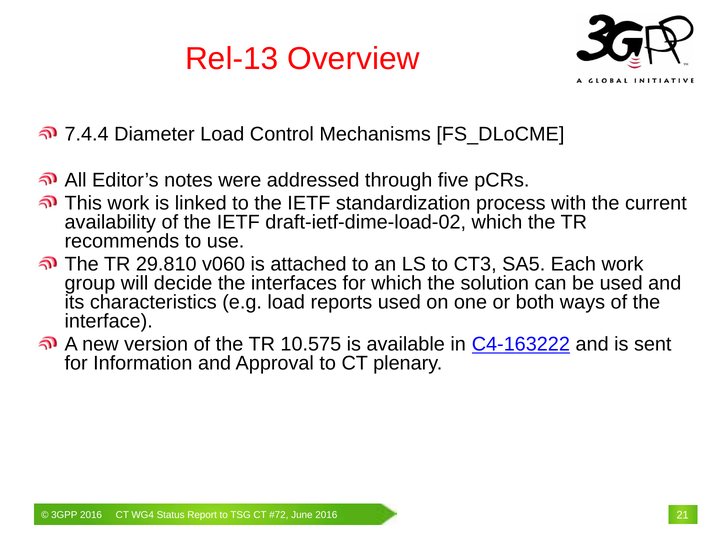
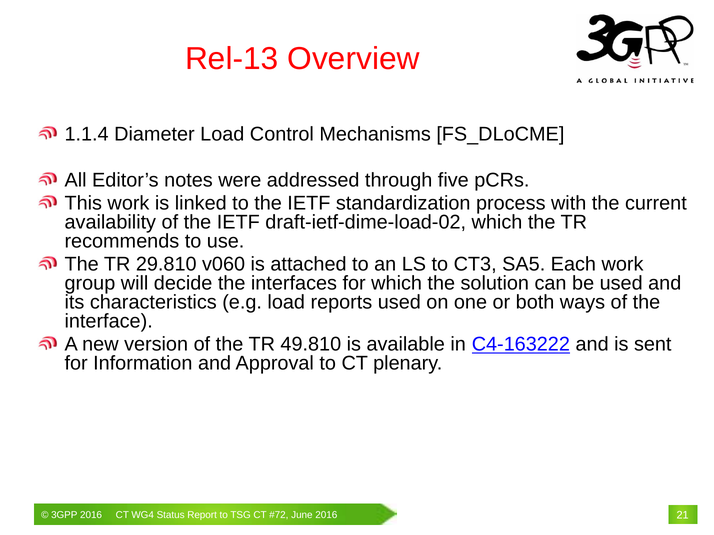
7.4.4: 7.4.4 -> 1.1.4
10.575: 10.575 -> 49.810
